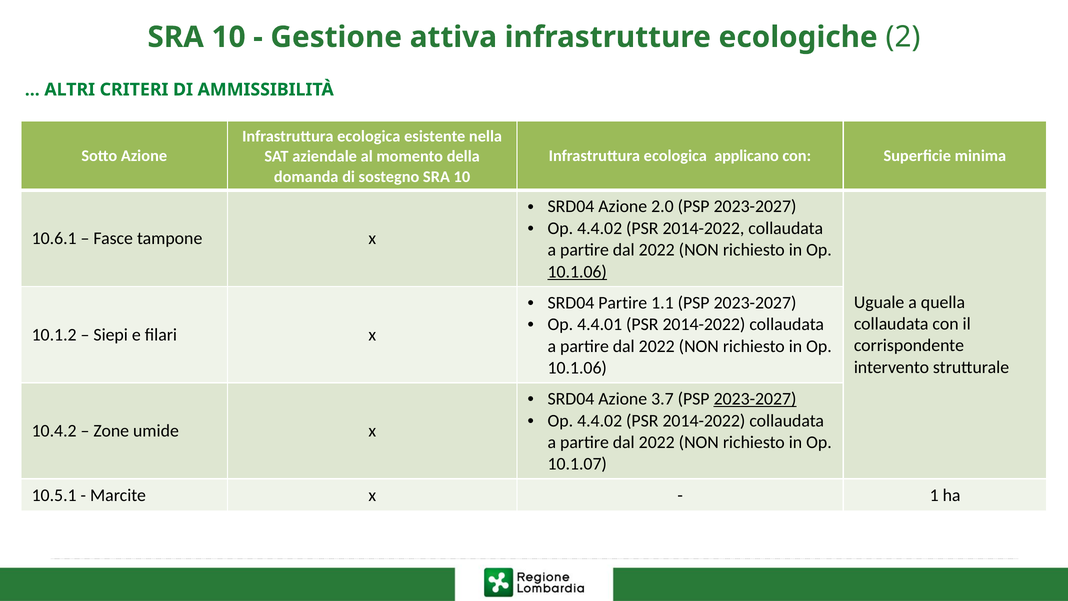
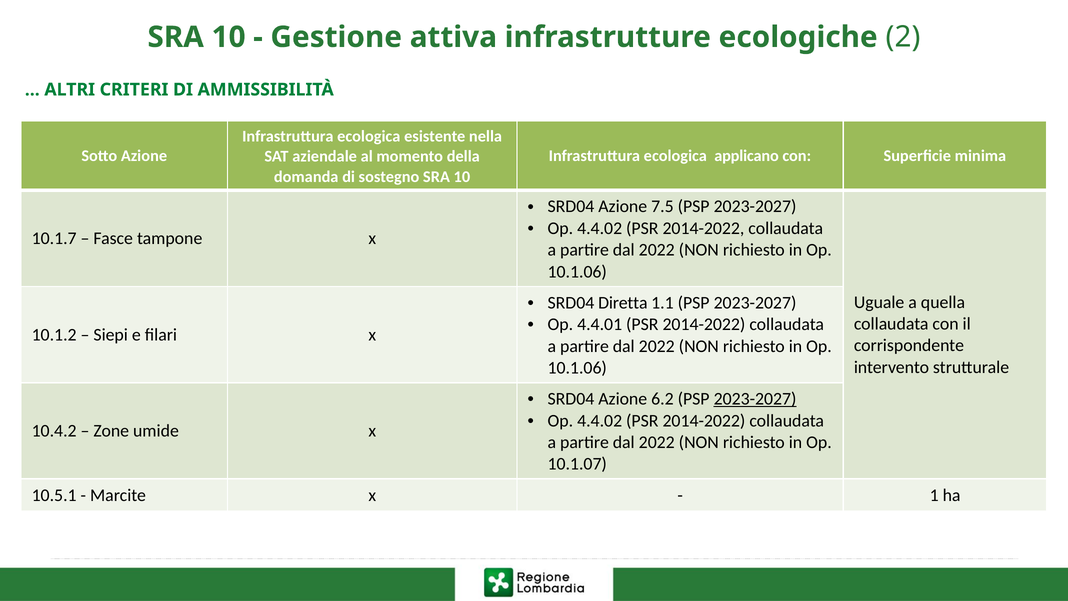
2.0: 2.0 -> 7.5
10.6.1: 10.6.1 -> 10.1.7
10.1.06 at (577, 272) underline: present -> none
SRD04 Partire: Partire -> Diretta
3.7: 3.7 -> 6.2
